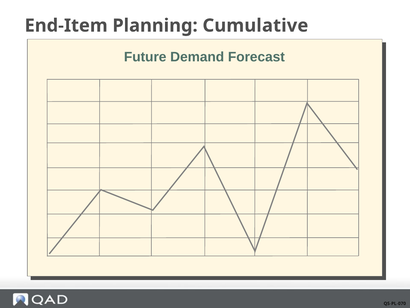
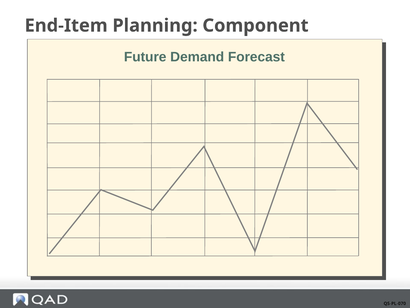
Cumulative: Cumulative -> Component
